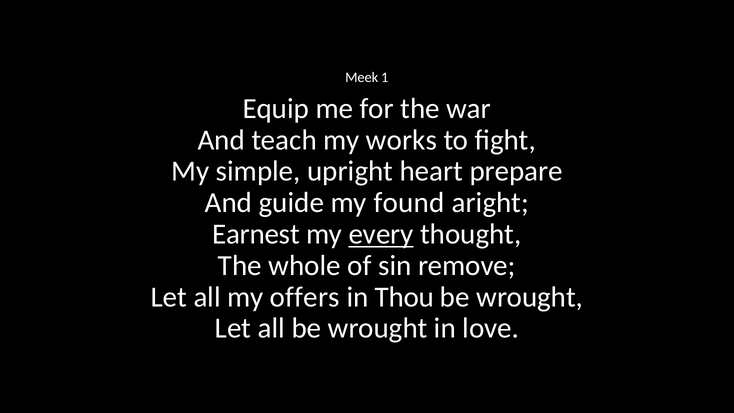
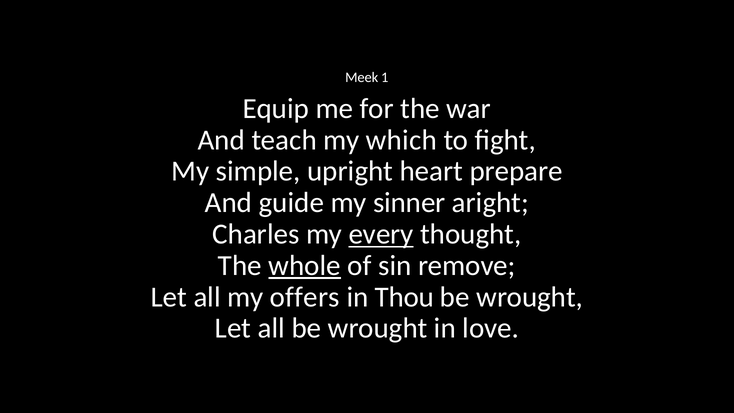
works: works -> which
found: found -> sinner
Earnest: Earnest -> Charles
whole underline: none -> present
